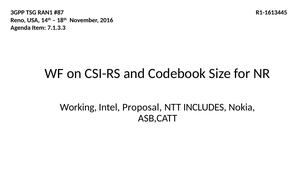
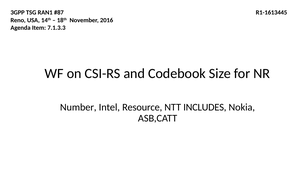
Working: Working -> Number
Proposal: Proposal -> Resource
